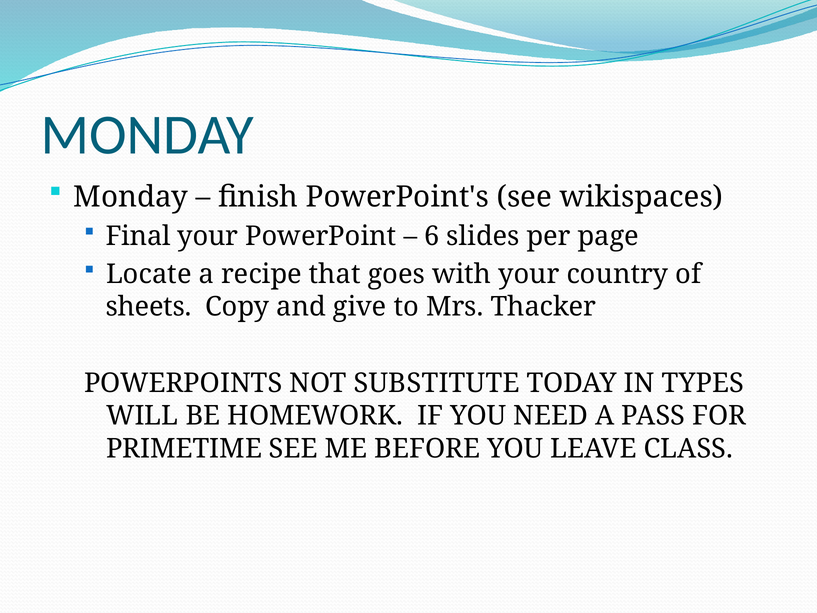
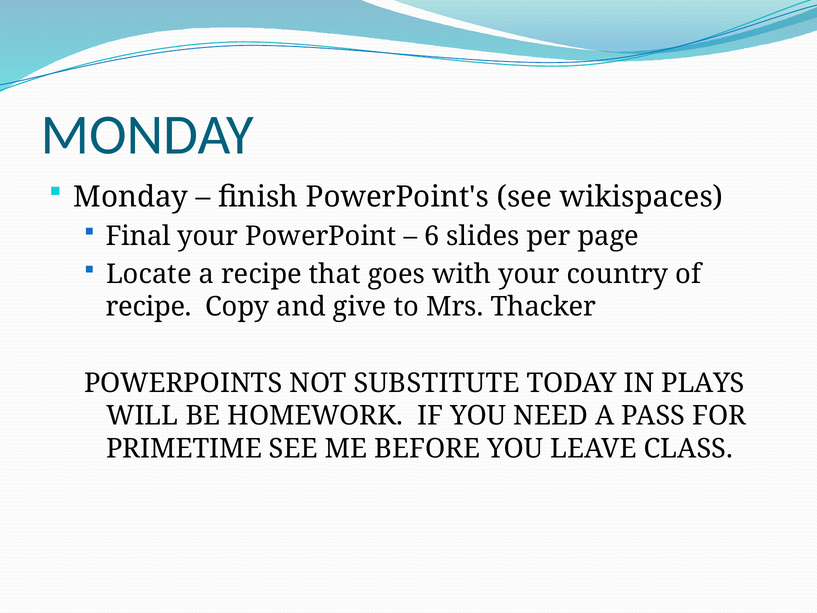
sheets at (149, 307): sheets -> recipe
TYPES: TYPES -> PLAYS
